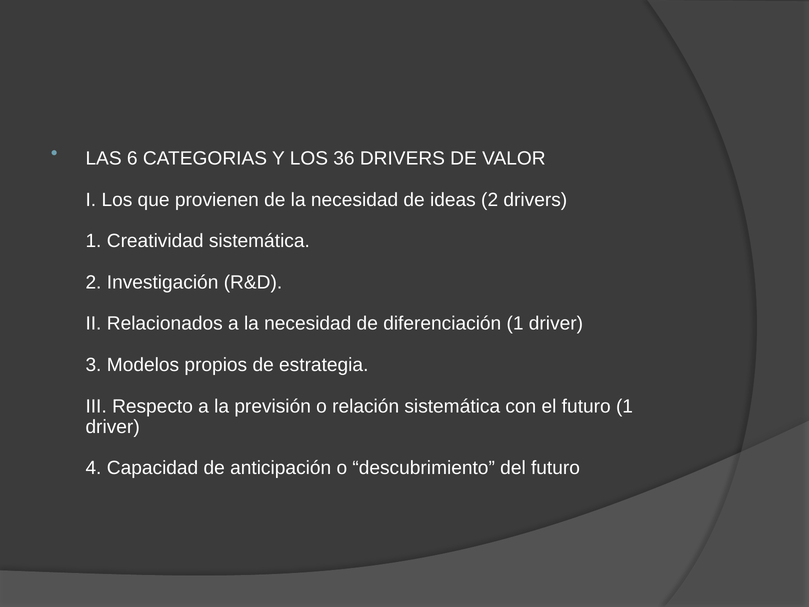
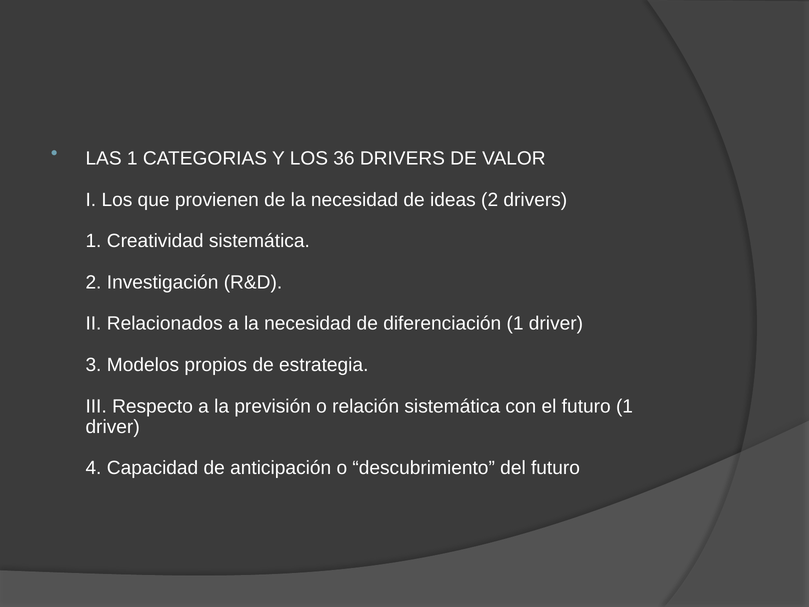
LAS 6: 6 -> 1
